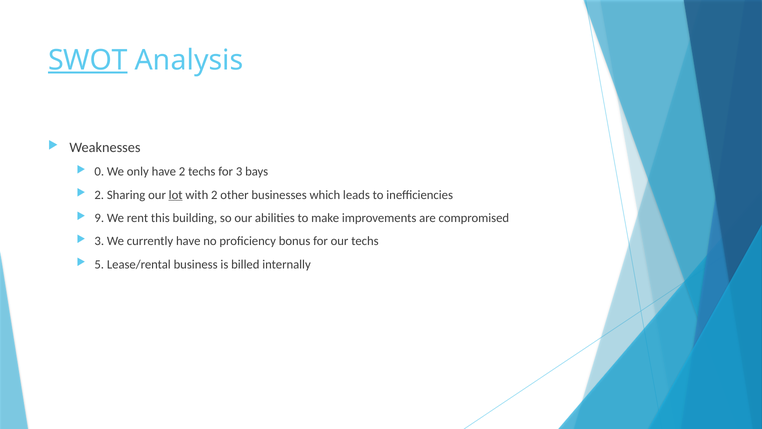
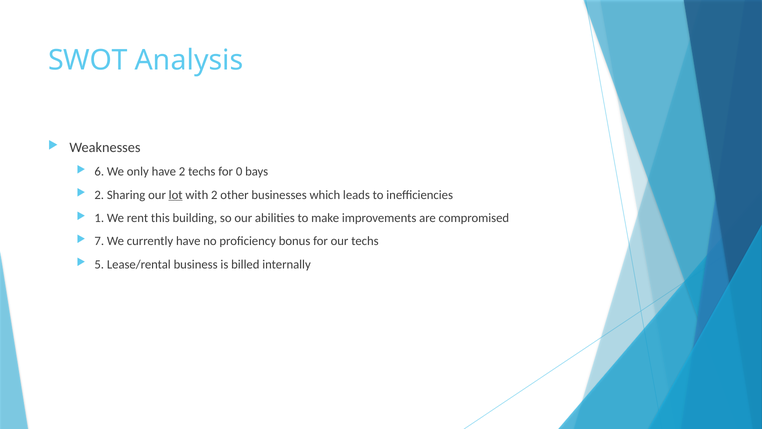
SWOT underline: present -> none
0: 0 -> 6
for 3: 3 -> 0
9: 9 -> 1
3 at (99, 241): 3 -> 7
